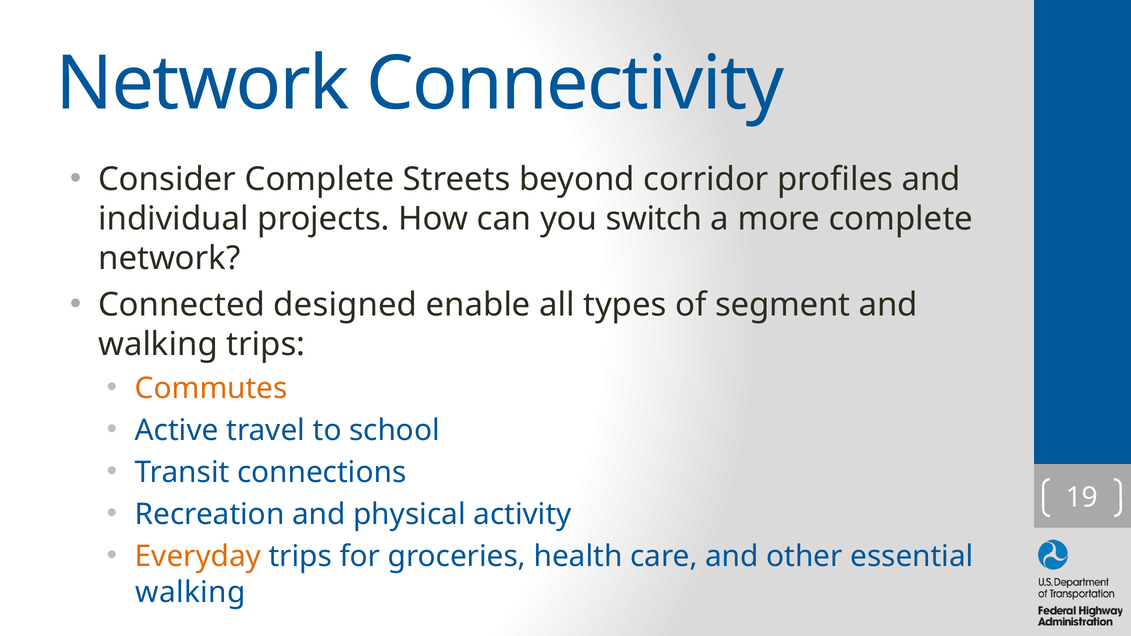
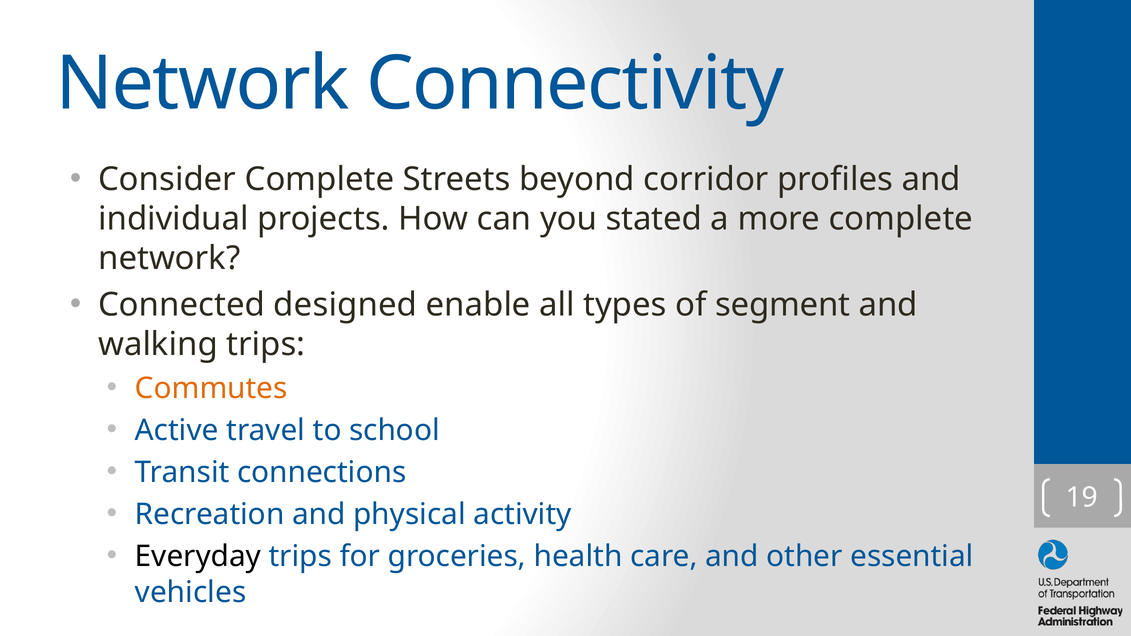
switch: switch -> stated
Everyday colour: orange -> black
walking at (191, 592): walking -> vehicles
